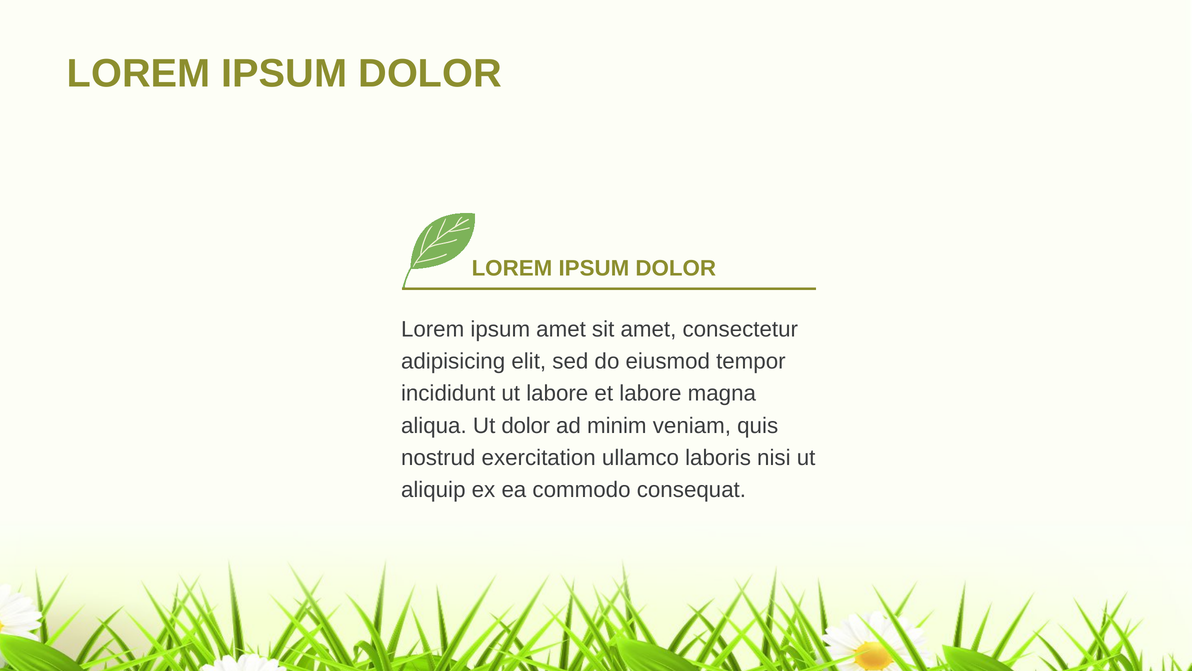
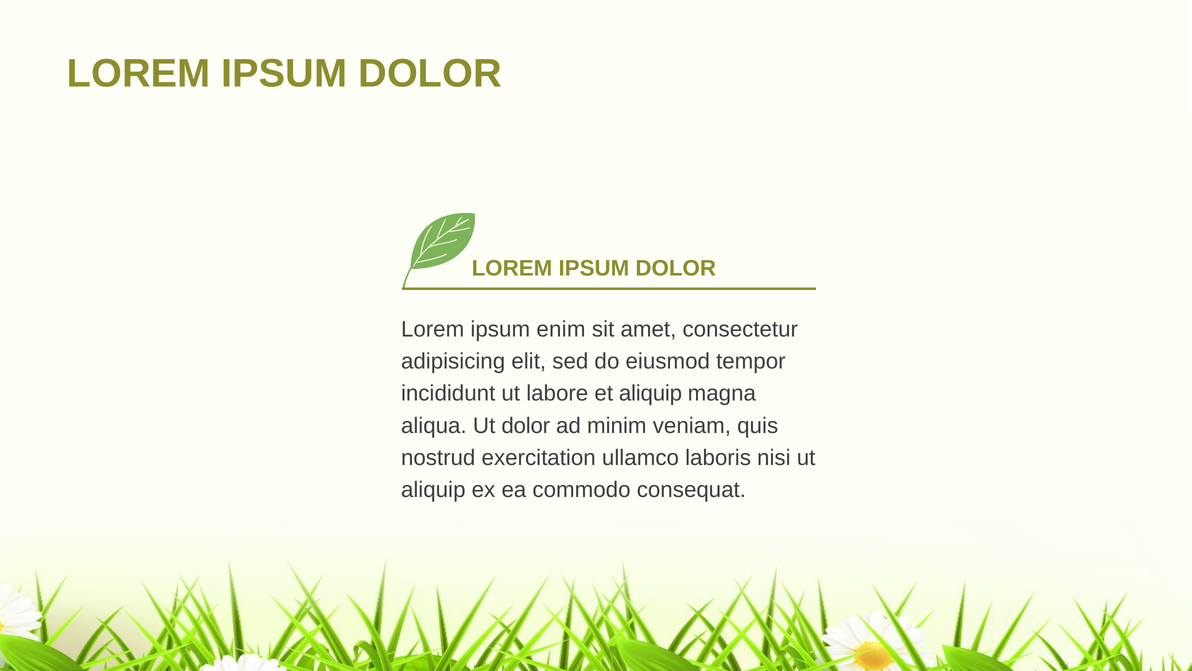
ipsum amet: amet -> enim
et labore: labore -> aliquip
